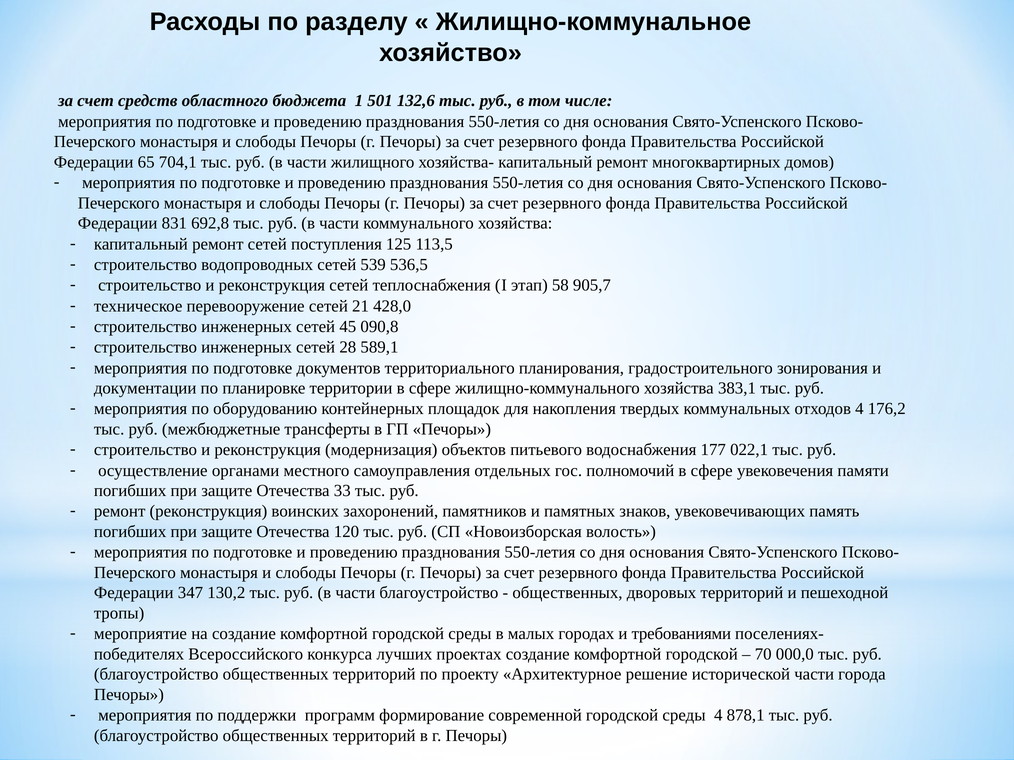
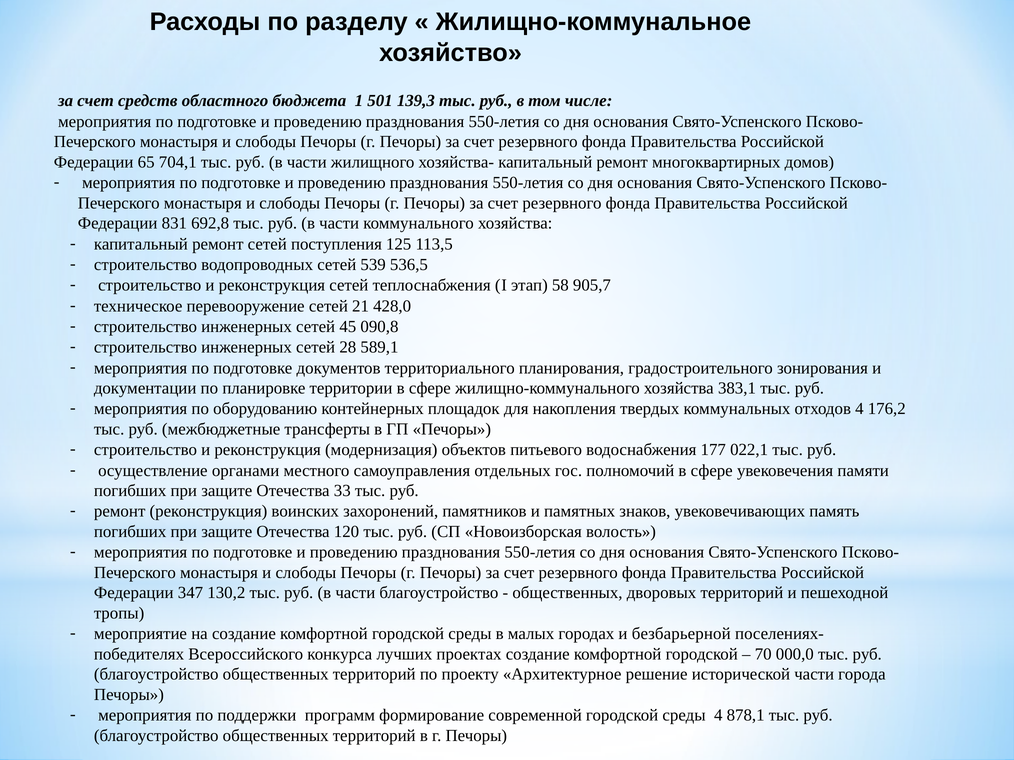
132,6: 132,6 -> 139,3
требованиями: требованиями -> безбарьерной
